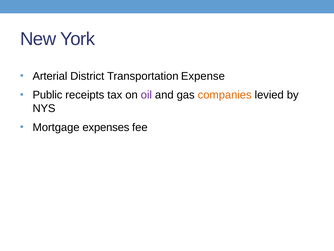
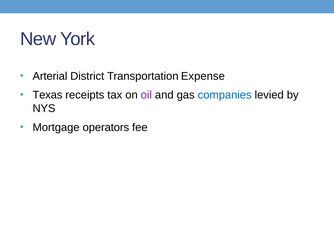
Public: Public -> Texas
companies colour: orange -> blue
expenses: expenses -> operators
